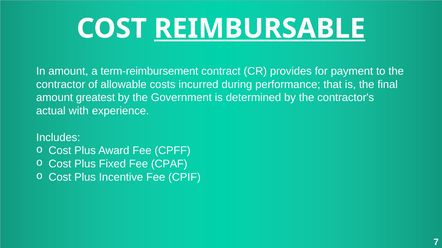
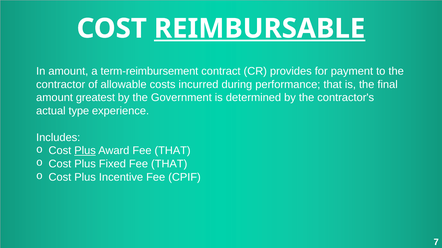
with: with -> type
Plus at (85, 151) underline: none -> present
Award Fee CPFF: CPFF -> THAT
Fixed Fee CPAF: CPAF -> THAT
